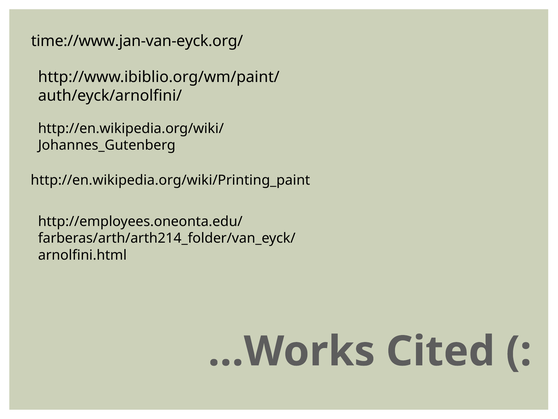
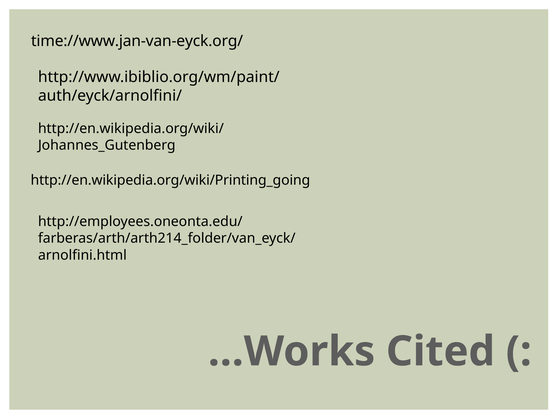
http://en.wikipedia.org/wiki/Printing_paint: http://en.wikipedia.org/wiki/Printing_paint -> http://en.wikipedia.org/wiki/Printing_going
